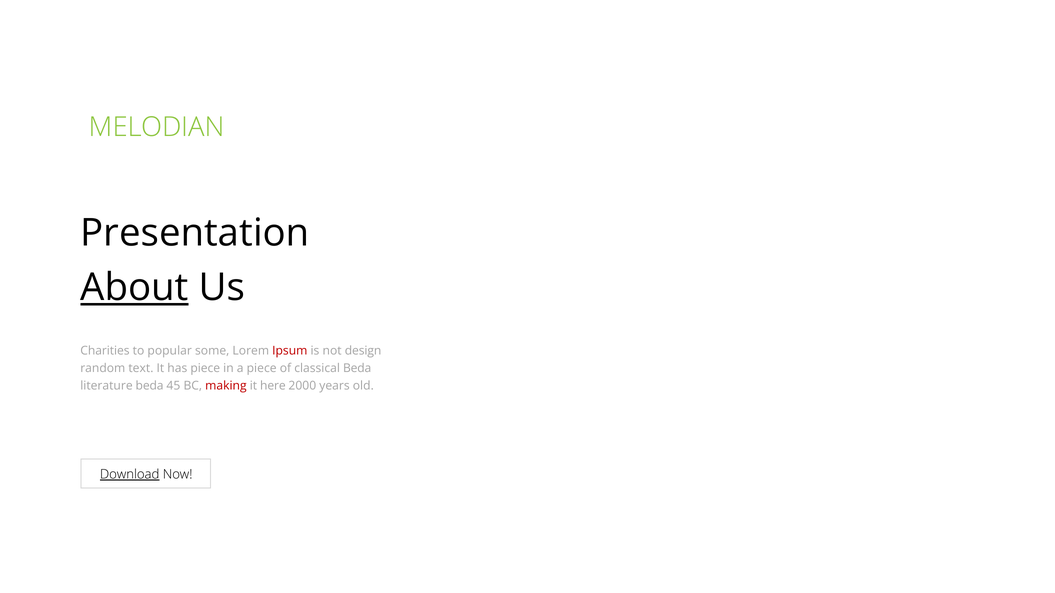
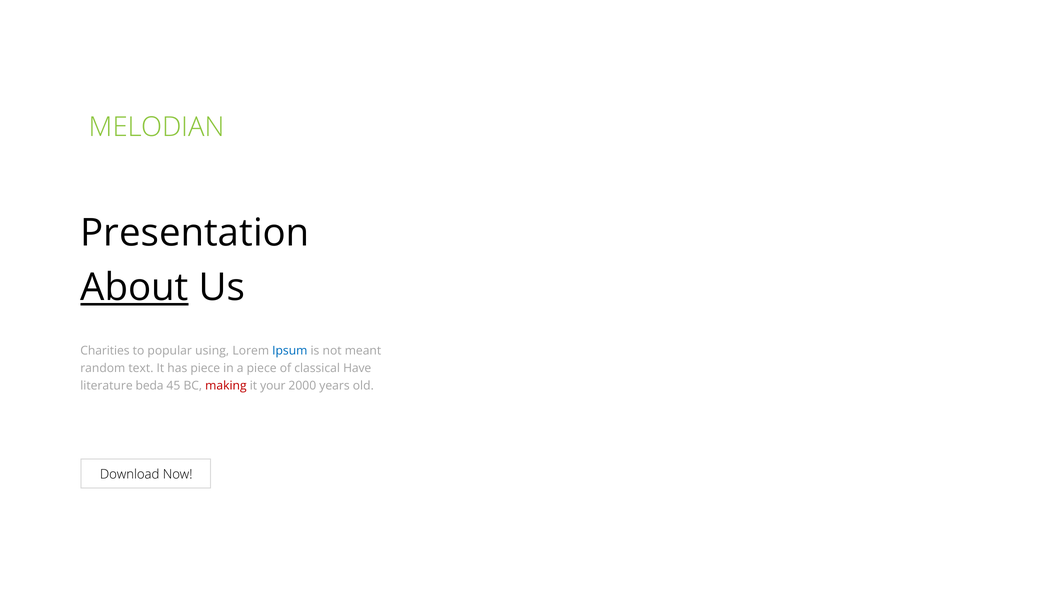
some: some -> using
Ipsum colour: red -> blue
design: design -> meant
classical Beda: Beda -> Have
here: here -> your
Download underline: present -> none
